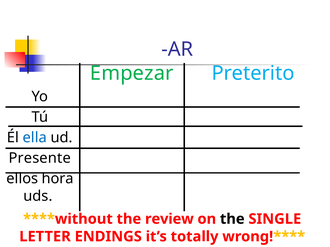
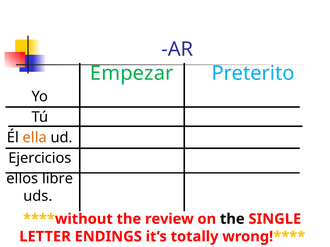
ella colour: blue -> orange
Presente: Presente -> Ejercicios
hora: hora -> libre
